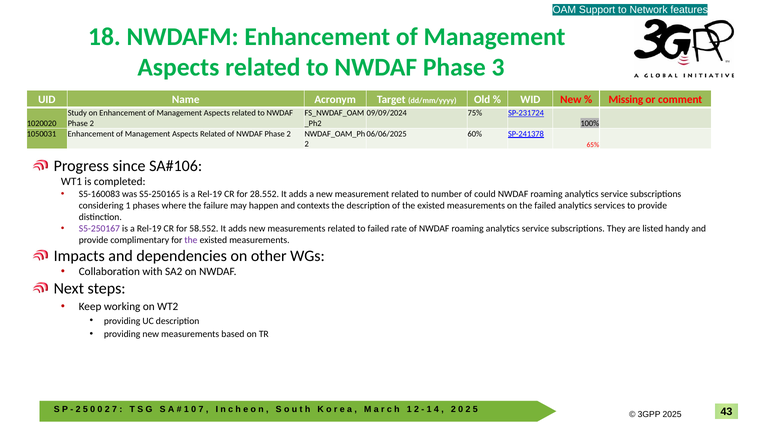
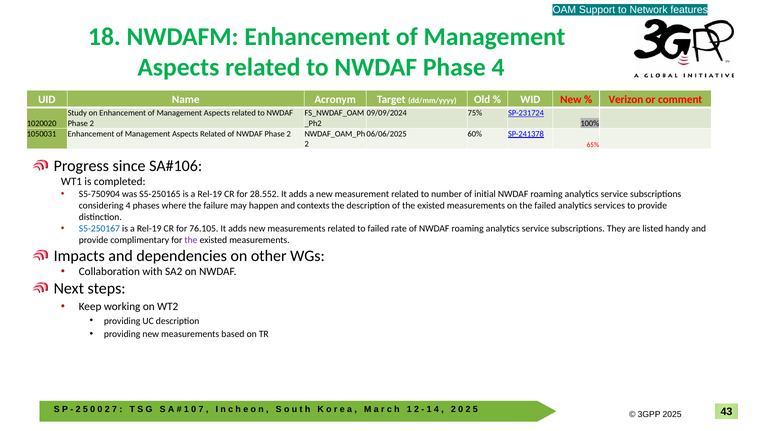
Phase 3: 3 -> 4
Missing: Missing -> Verizon
S5-160083: S5-160083 -> S5-750904
could: could -> initial
considering 1: 1 -> 4
S5-250167 colour: purple -> blue
58.552: 58.552 -> 76.105
